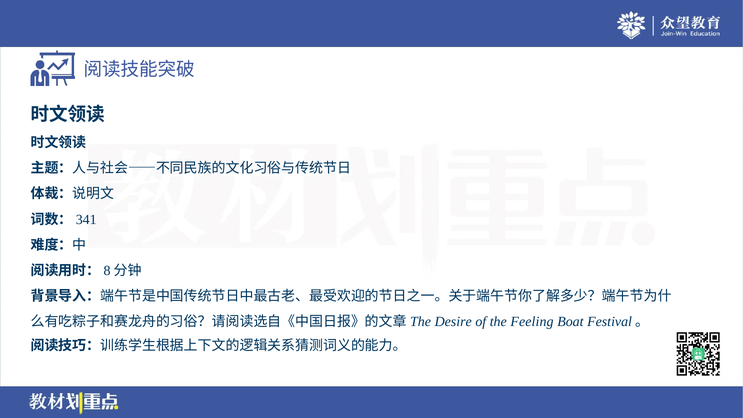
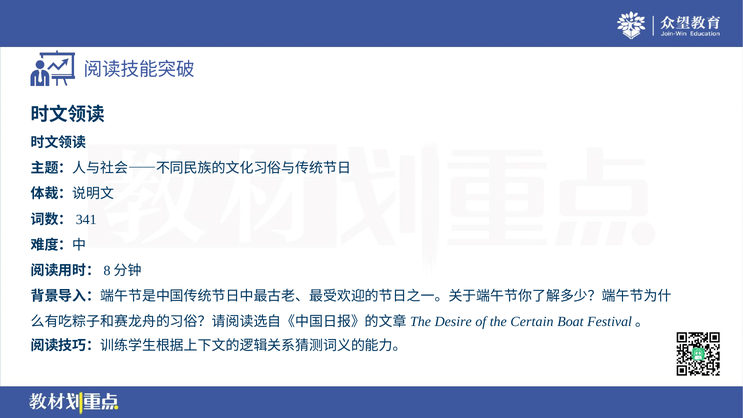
Feeling: Feeling -> Certain
